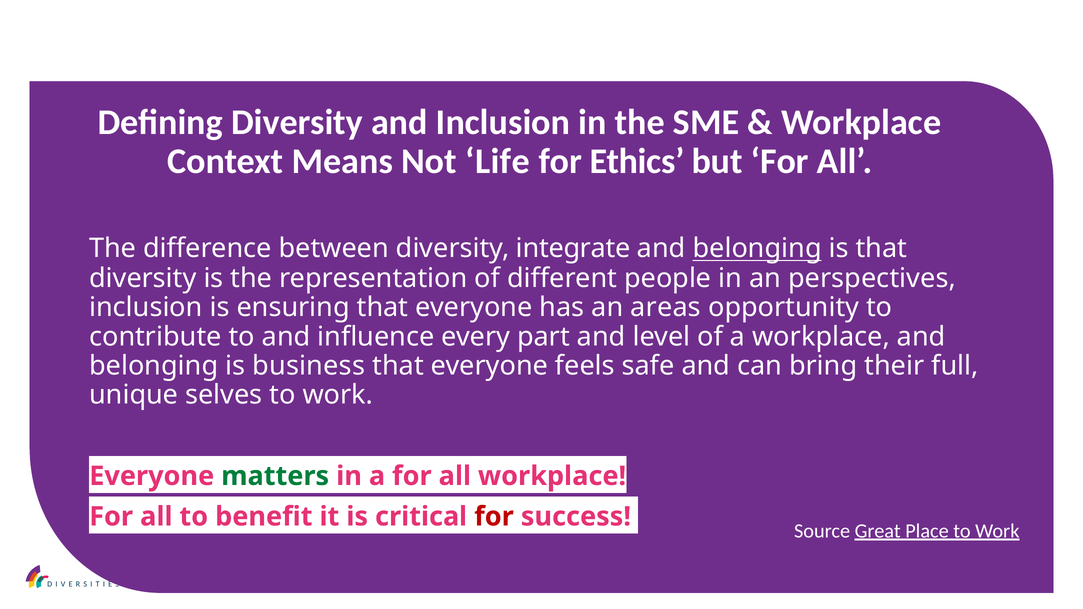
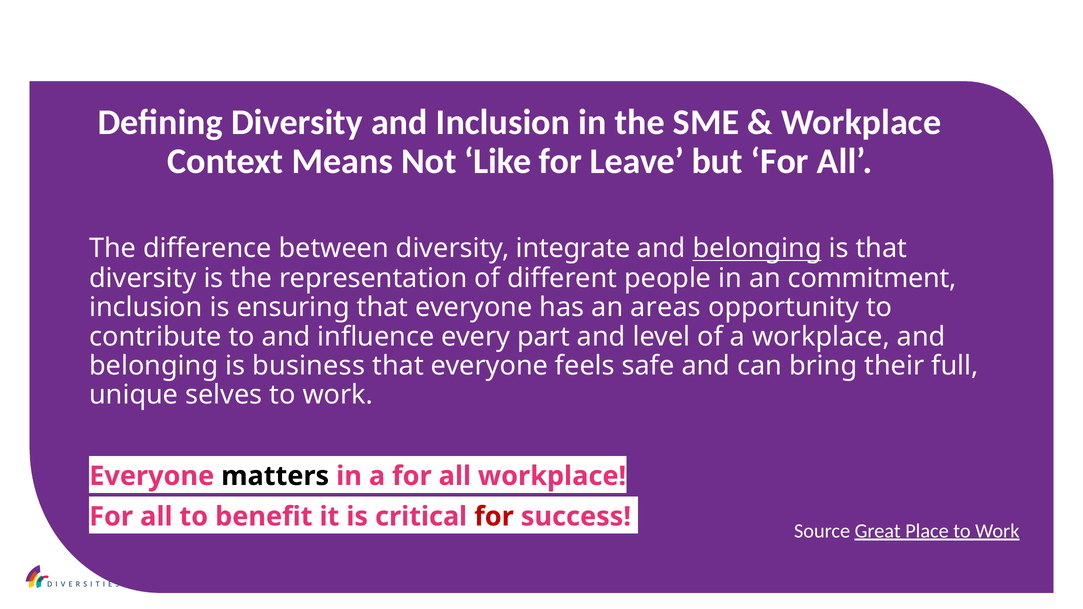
Life: Life -> Like
Ethics: Ethics -> Leave
perspectives: perspectives -> commitment
matters colour: green -> black
